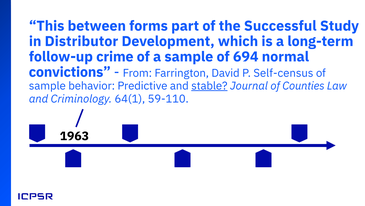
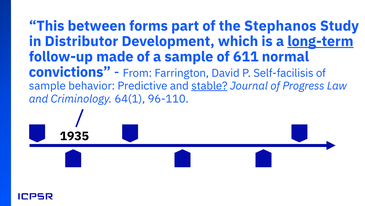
Successful: Successful -> Stephanos
long-term underline: none -> present
crime: crime -> made
694: 694 -> 611
Self-census: Self-census -> Self-facilisis
Counties: Counties -> Progress
59-110: 59-110 -> 96-110
1963: 1963 -> 1935
